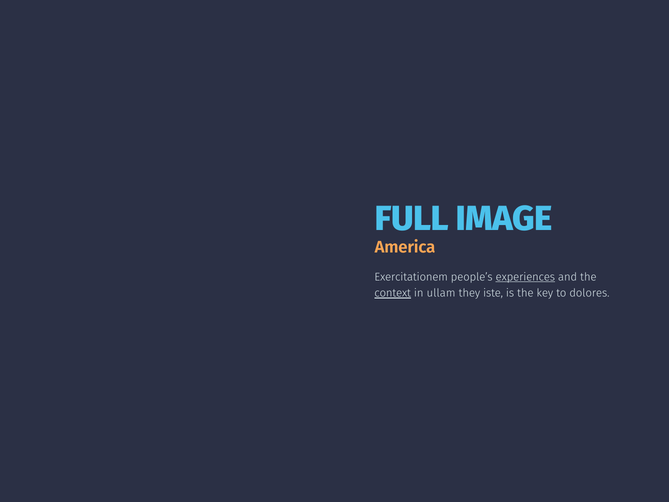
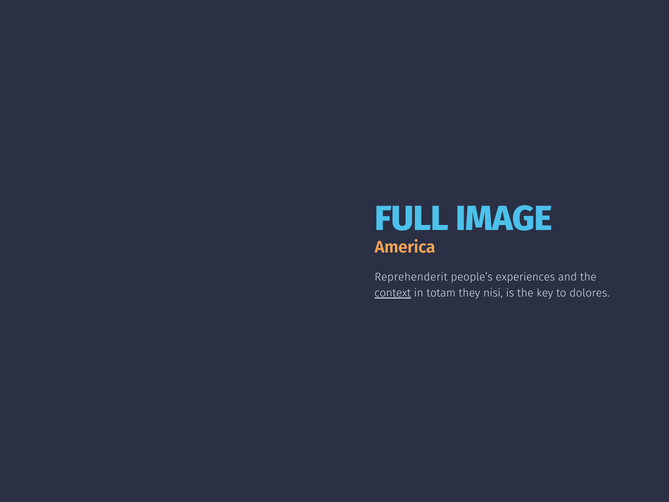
Exercitationem: Exercitationem -> Reprehenderit
experiences underline: present -> none
ullam: ullam -> totam
iste: iste -> nisi
